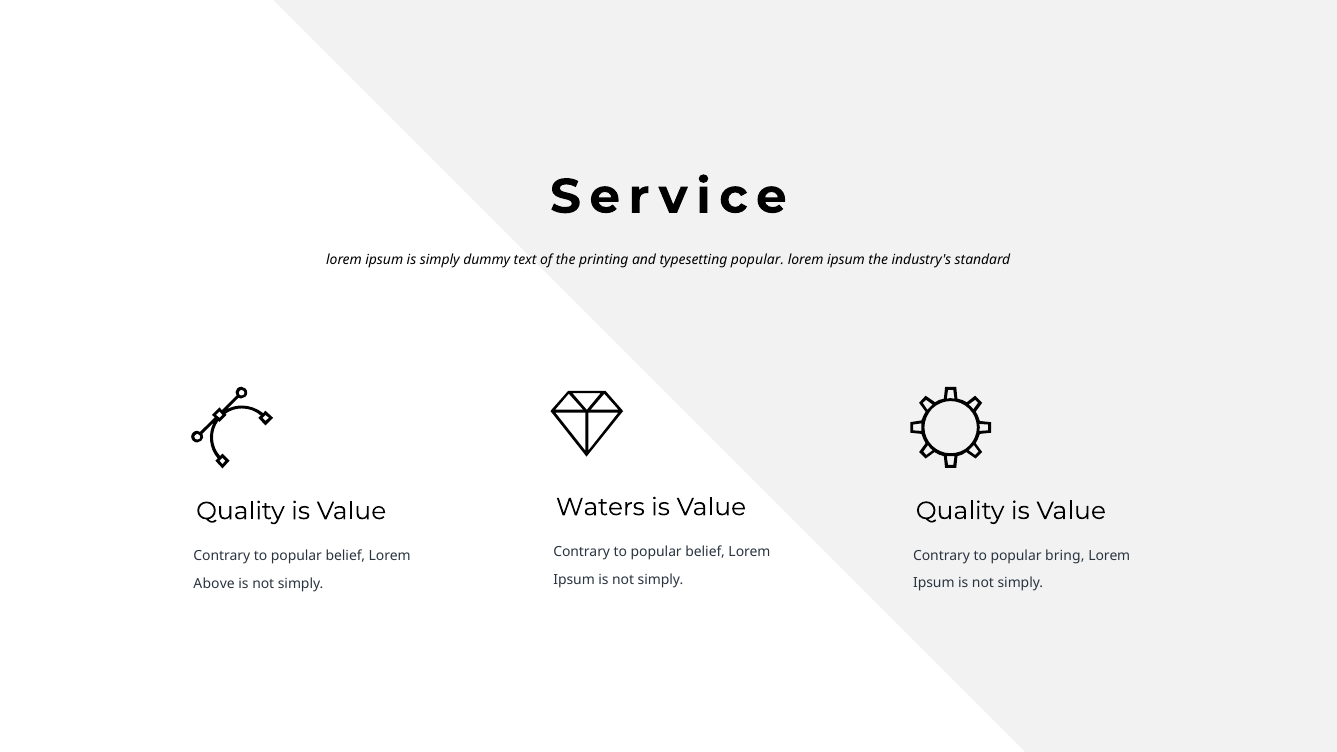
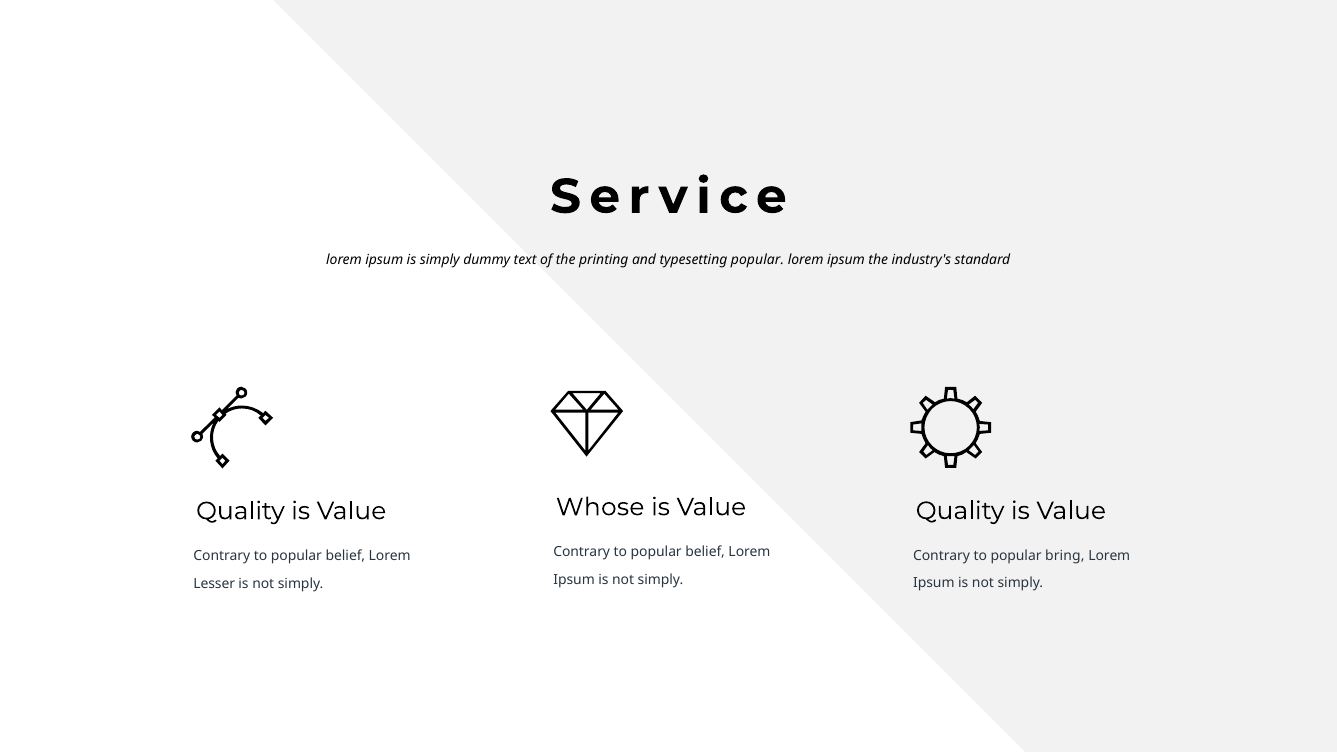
Waters: Waters -> Whose
Above: Above -> Lesser
